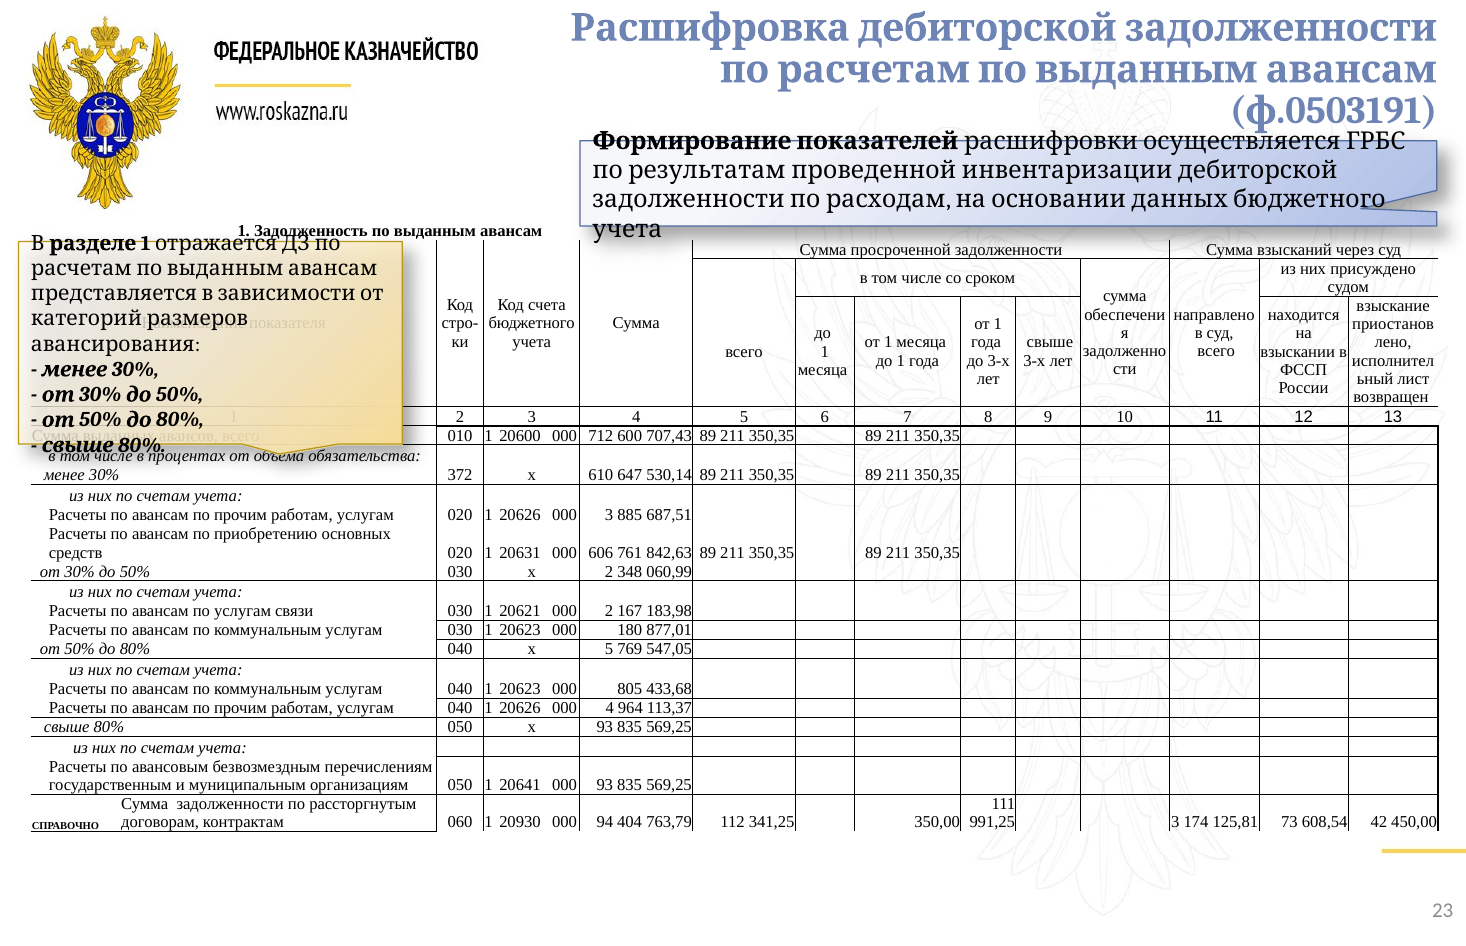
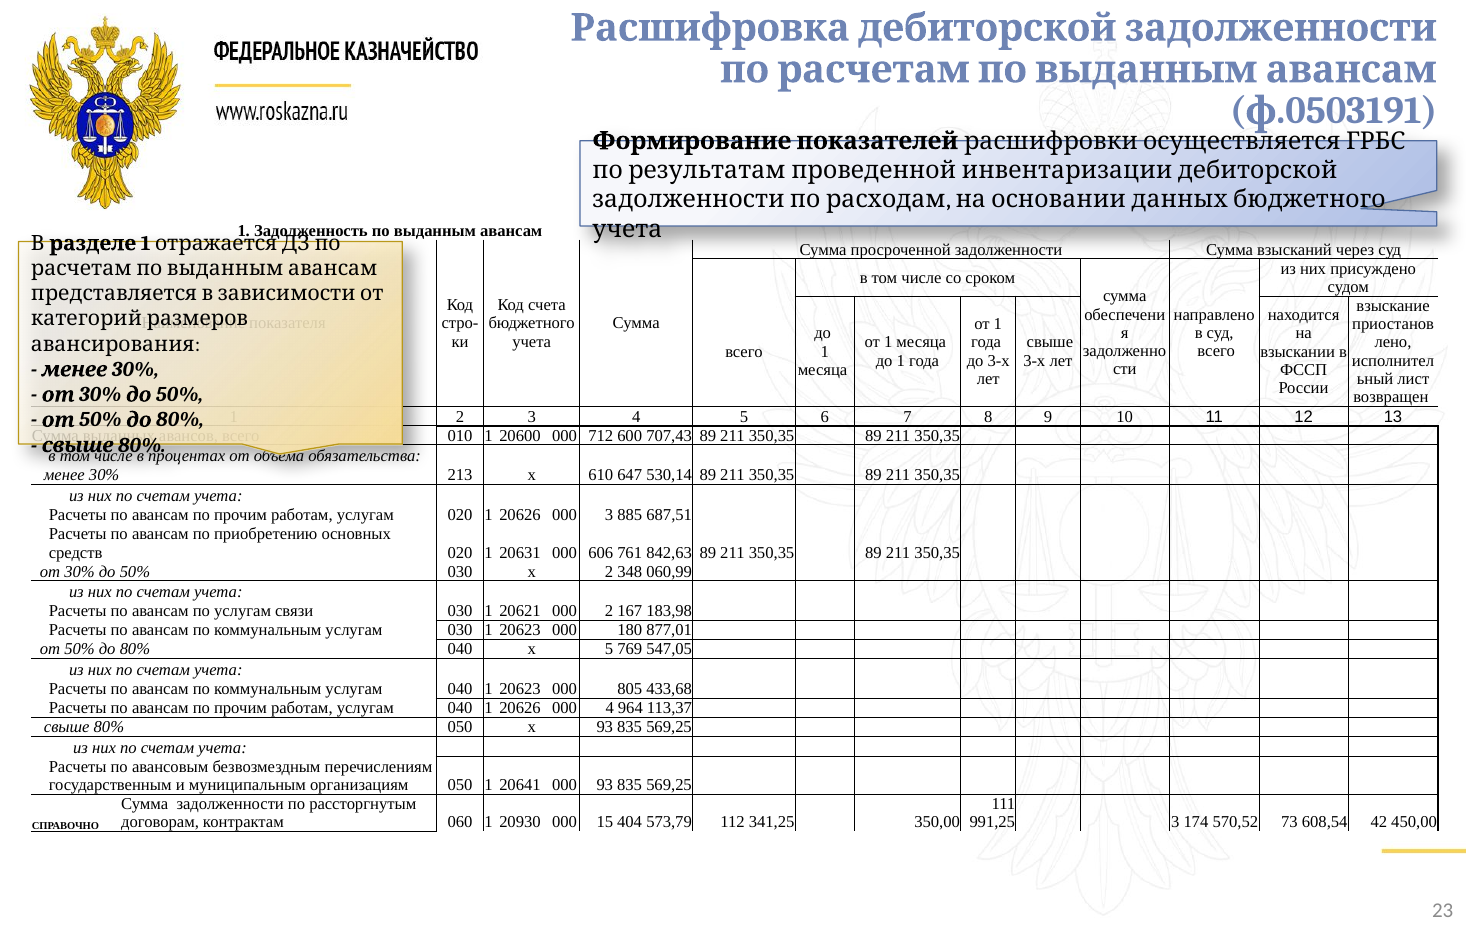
372: 372 -> 213
94: 94 -> 15
763,79: 763,79 -> 573,79
125,81: 125,81 -> 570,52
